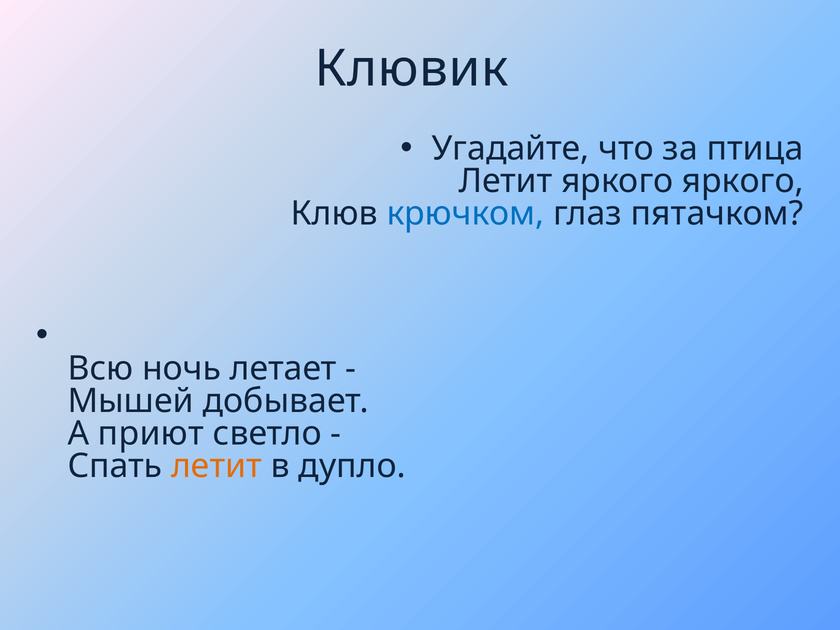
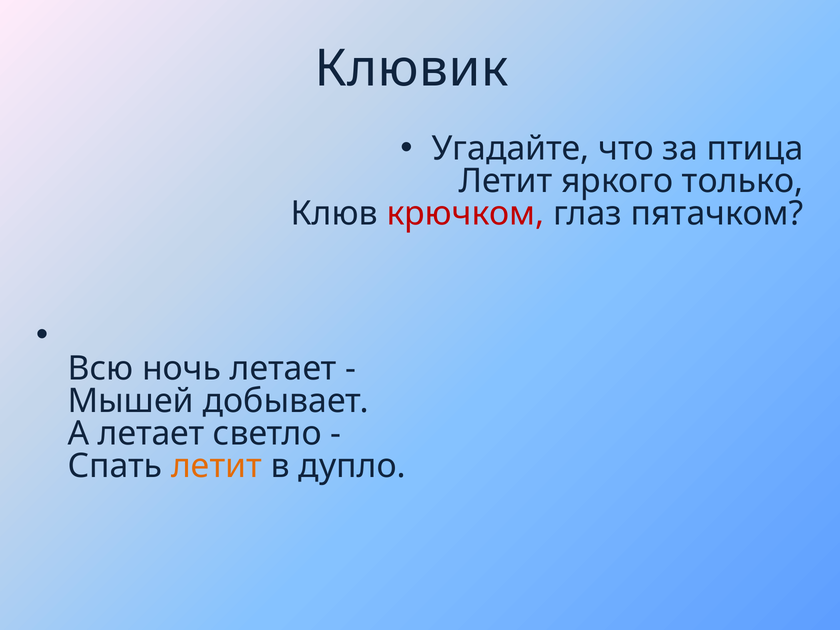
яркого яркого: яркого -> только
крючком colour: blue -> red
А приют: приют -> летает
